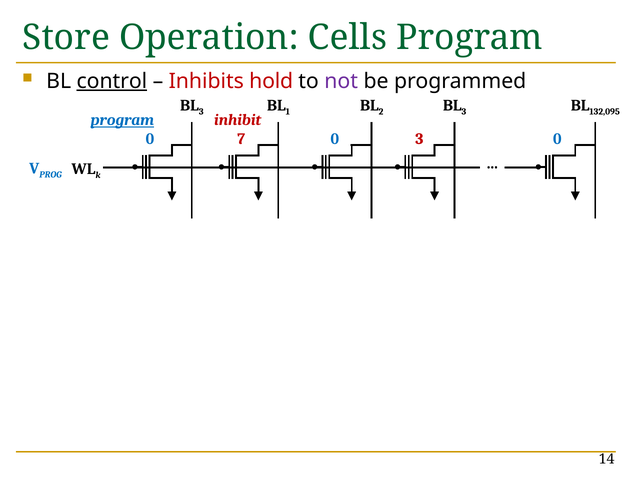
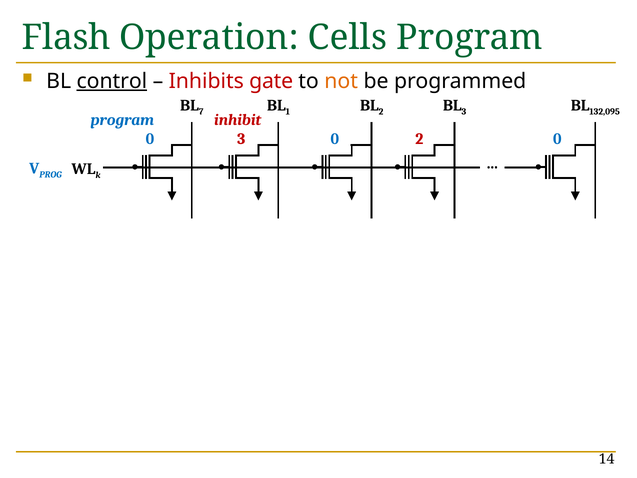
Store: Store -> Flash
hold: hold -> gate
not colour: purple -> orange
3 at (201, 112): 3 -> 7
program at (122, 120) underline: present -> none
0 7: 7 -> 3
0 3: 3 -> 2
